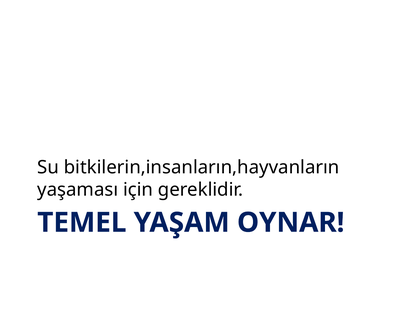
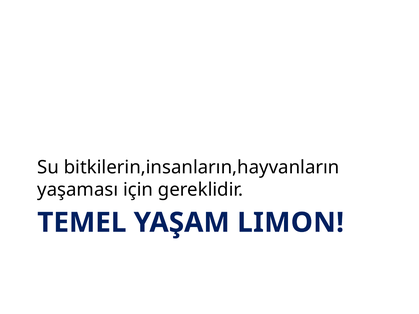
OYNAR: OYNAR -> LIMON
